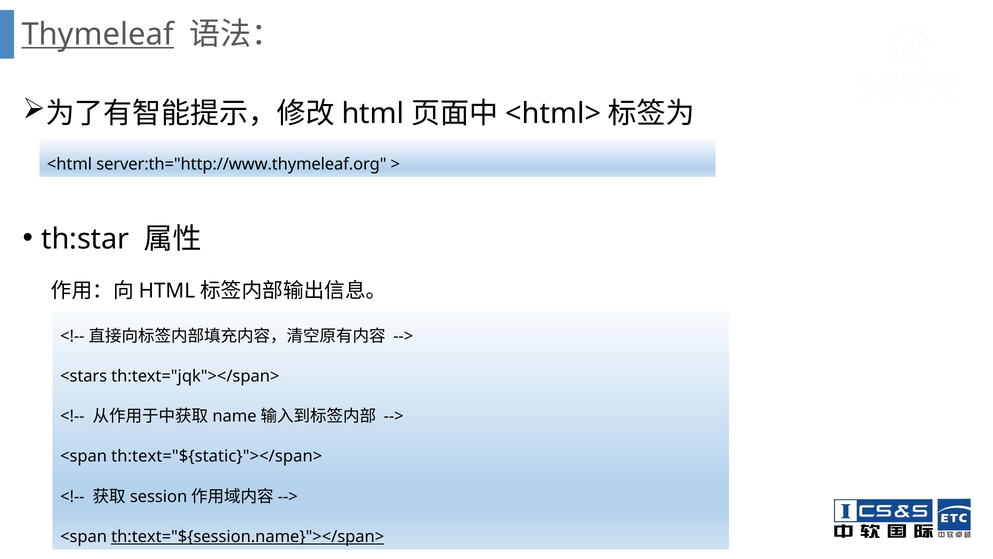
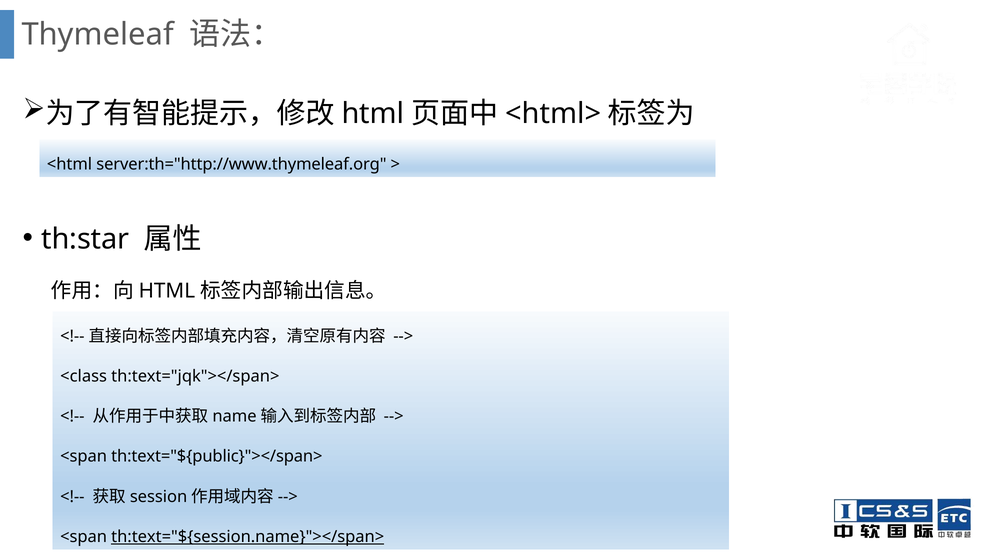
Thymeleaf underline: present -> none
<stars: <stars -> <class
th:text="${static}"></span>: th:text="${static}"></span> -> th:text="${public}"></span>
